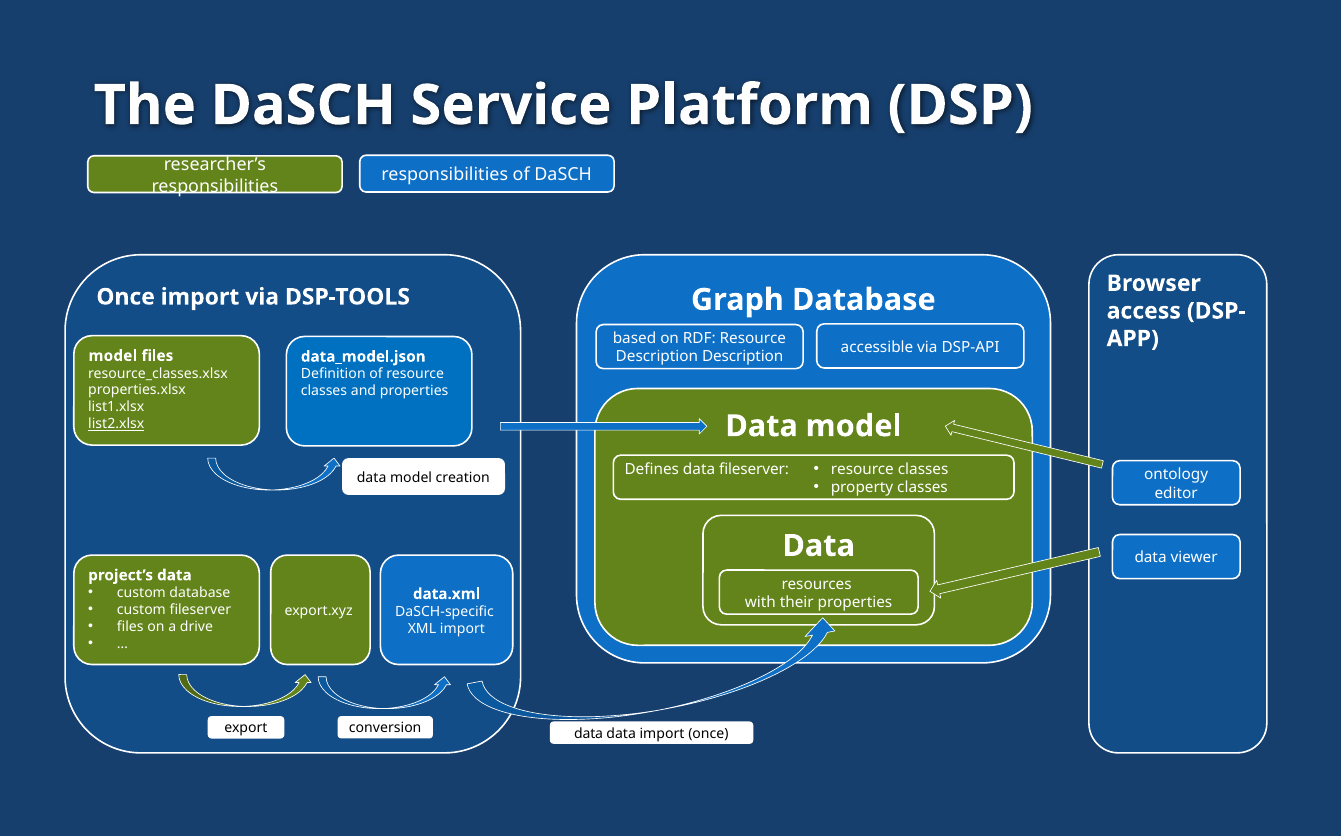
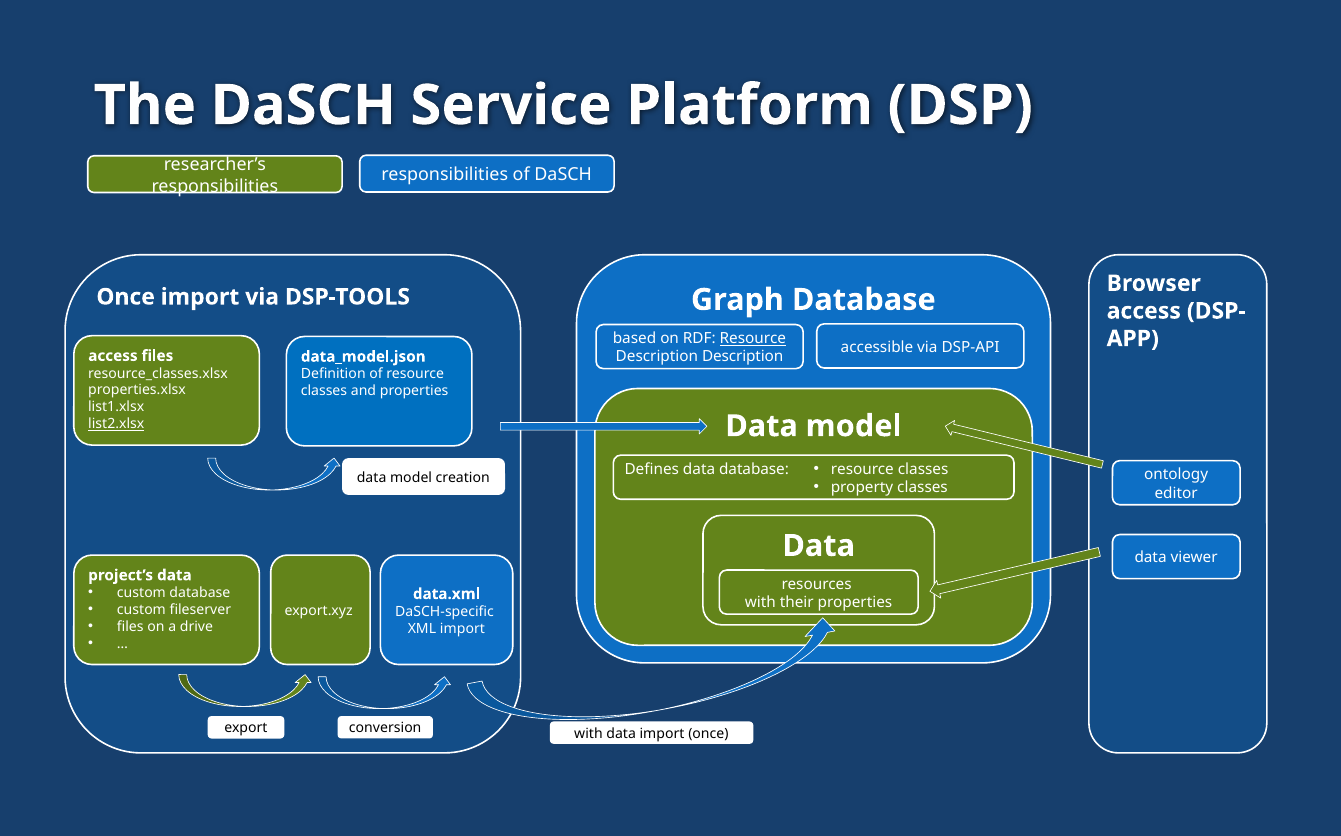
Resource at (753, 338) underline: none -> present
model at (113, 356): model -> access
data fileserver: fileserver -> database
data at (589, 733): data -> with
